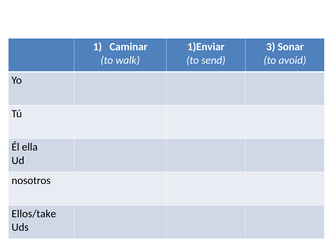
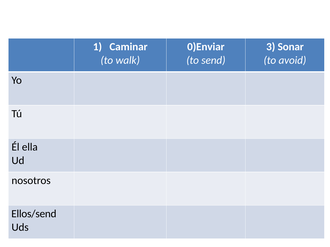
1)Enviar: 1)Enviar -> 0)Enviar
Ellos/take: Ellos/take -> Ellos/send
